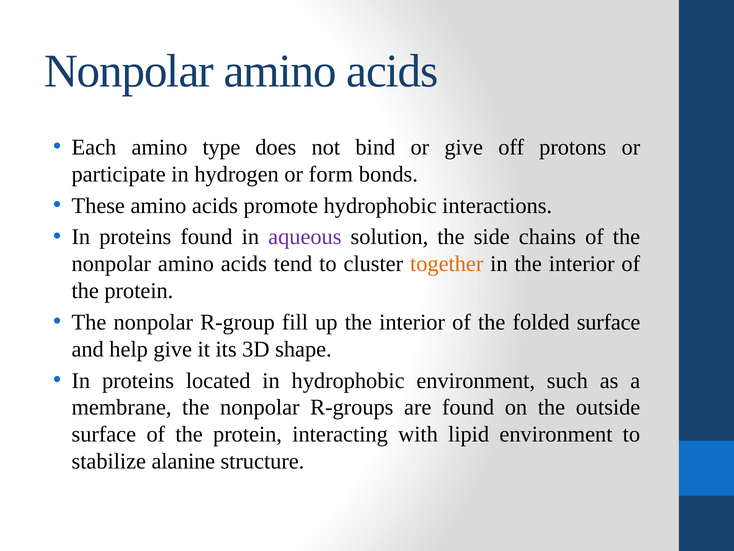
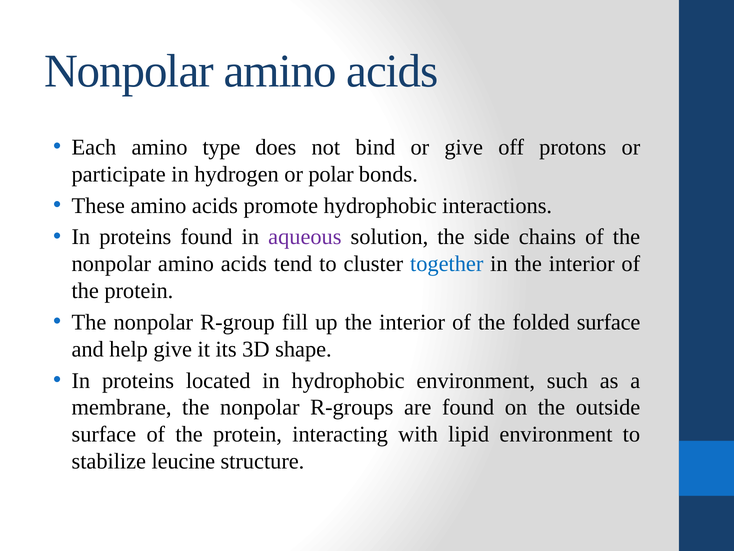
form: form -> polar
together colour: orange -> blue
alanine: alanine -> leucine
